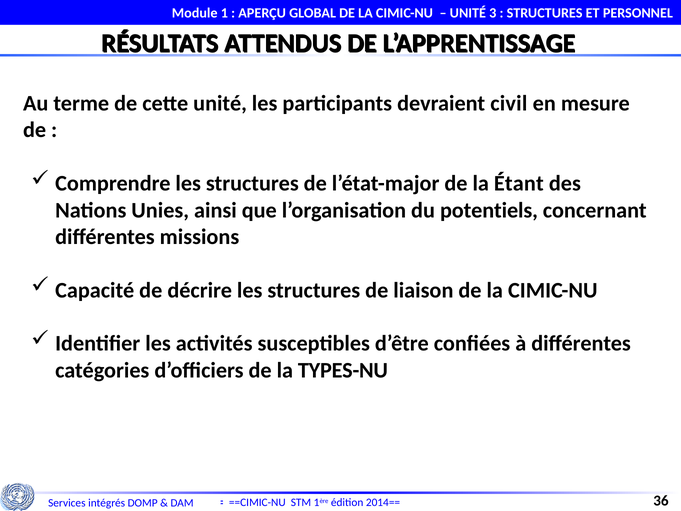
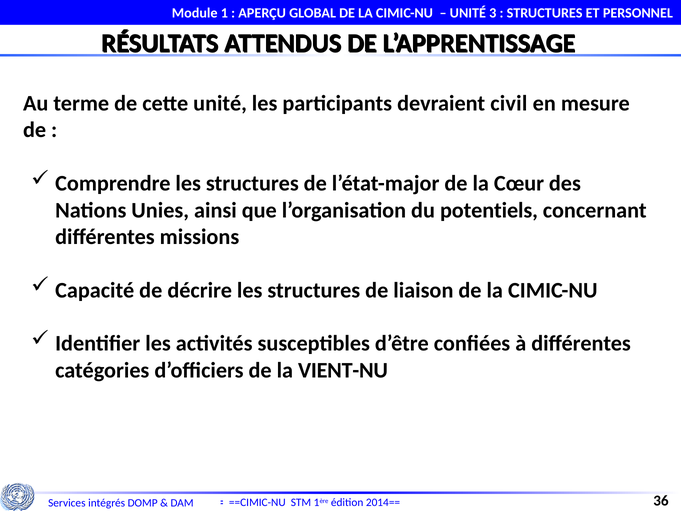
Étant: Étant -> Cœur
TYPES-NU: TYPES-NU -> VIENT-NU
